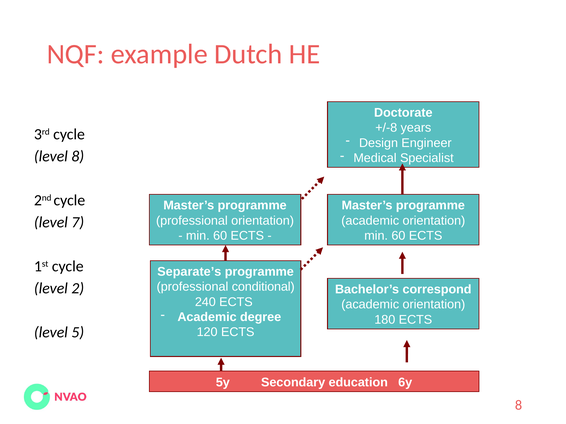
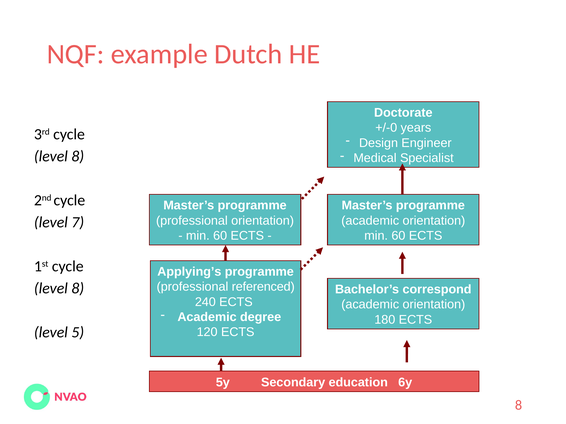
+/-8: +/-8 -> +/-0
Separate’s: Separate’s -> Applying’s
conditional: conditional -> referenced
2 at (78, 289): 2 -> 8
